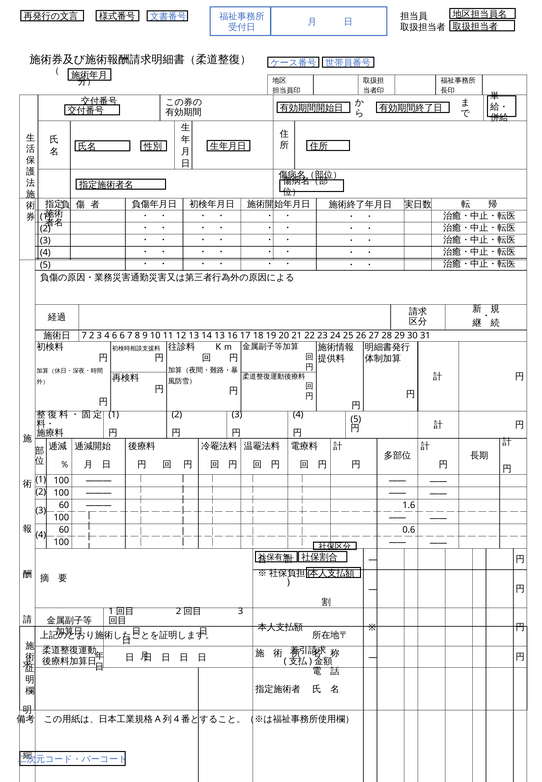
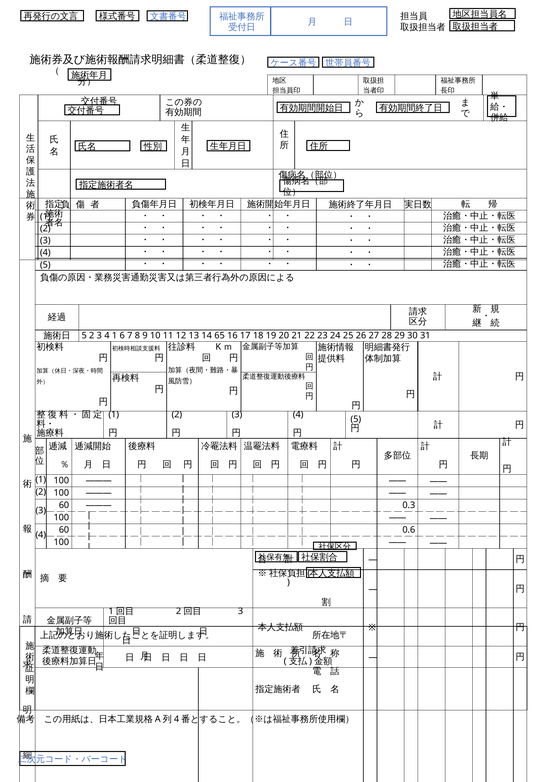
7 at (84, 336): 7 -> 5
4 6: 6 -> 1
14 13: 13 -> 65
1.6: 1.6 -> 0.3
